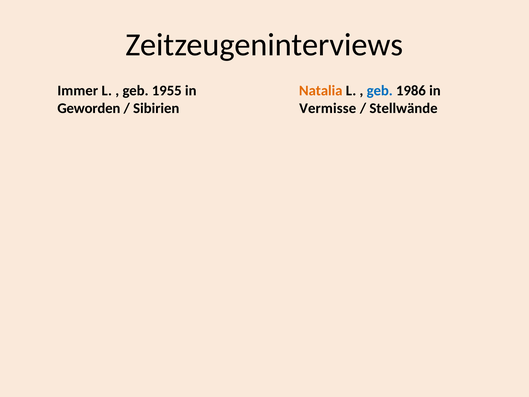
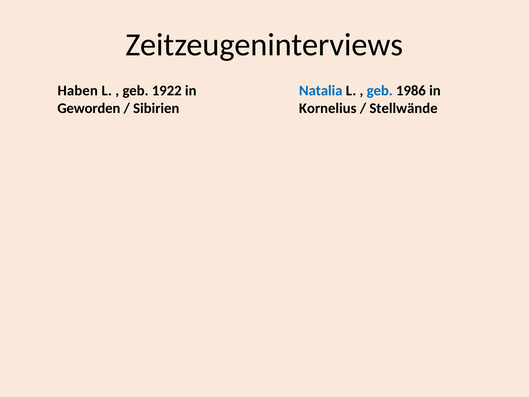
Immer: Immer -> Haben
1955: 1955 -> 1922
Natalia colour: orange -> blue
Vermisse: Vermisse -> Kornelius
